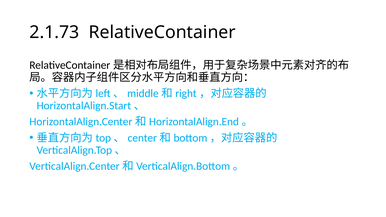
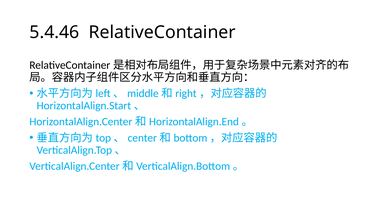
2.1.73: 2.1.73 -> 5.4.46
